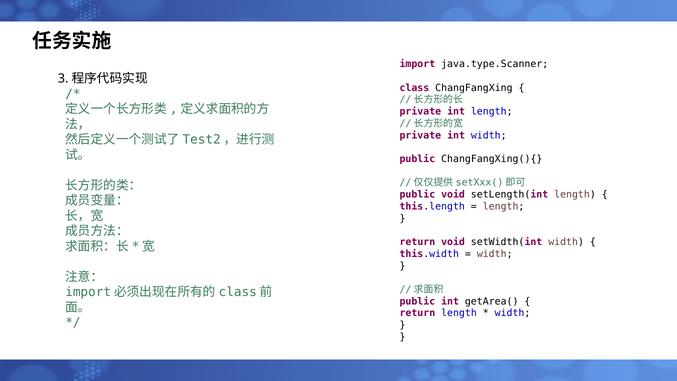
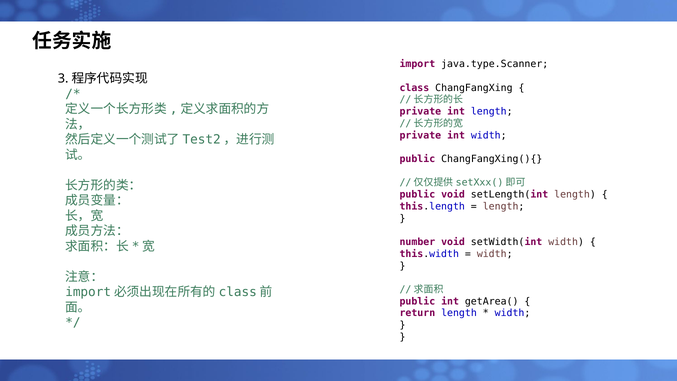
return at (417, 242): return -> number
